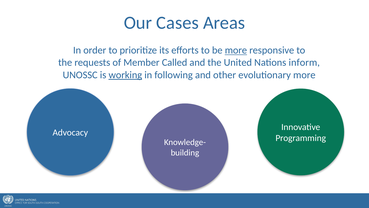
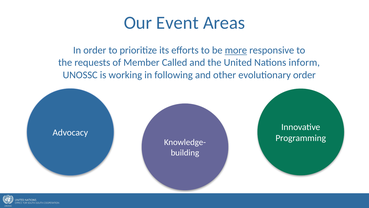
Cases: Cases -> Event
working underline: present -> none
evolutionary more: more -> order
